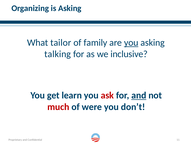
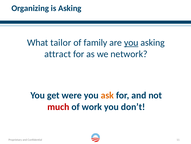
talking: talking -> attract
inclusive: inclusive -> network
learn: learn -> were
ask colour: red -> orange
and at (139, 95) underline: present -> none
were: were -> work
